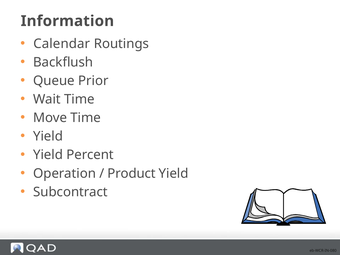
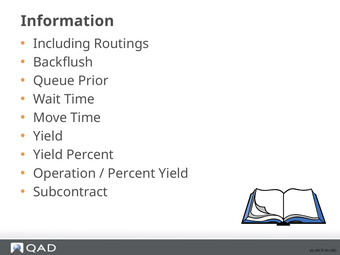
Calendar: Calendar -> Including
Product at (132, 173): Product -> Percent
